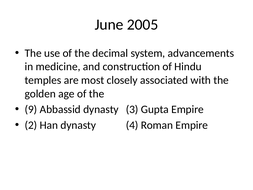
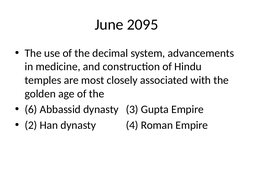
2005: 2005 -> 2095
9: 9 -> 6
